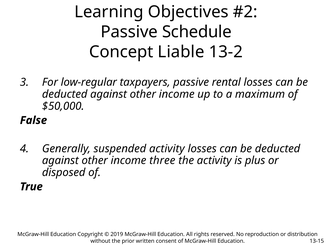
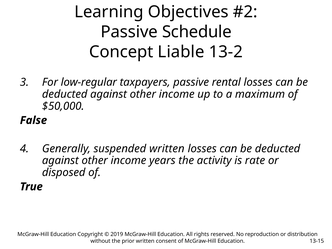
suspended activity: activity -> written
three: three -> years
plus: plus -> rate
